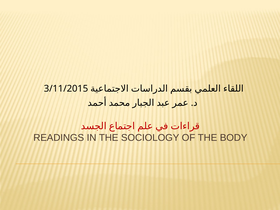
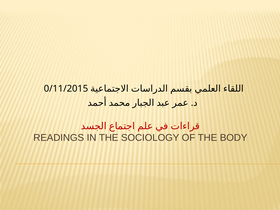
3/11/2015: 3/11/2015 -> 0/11/2015
